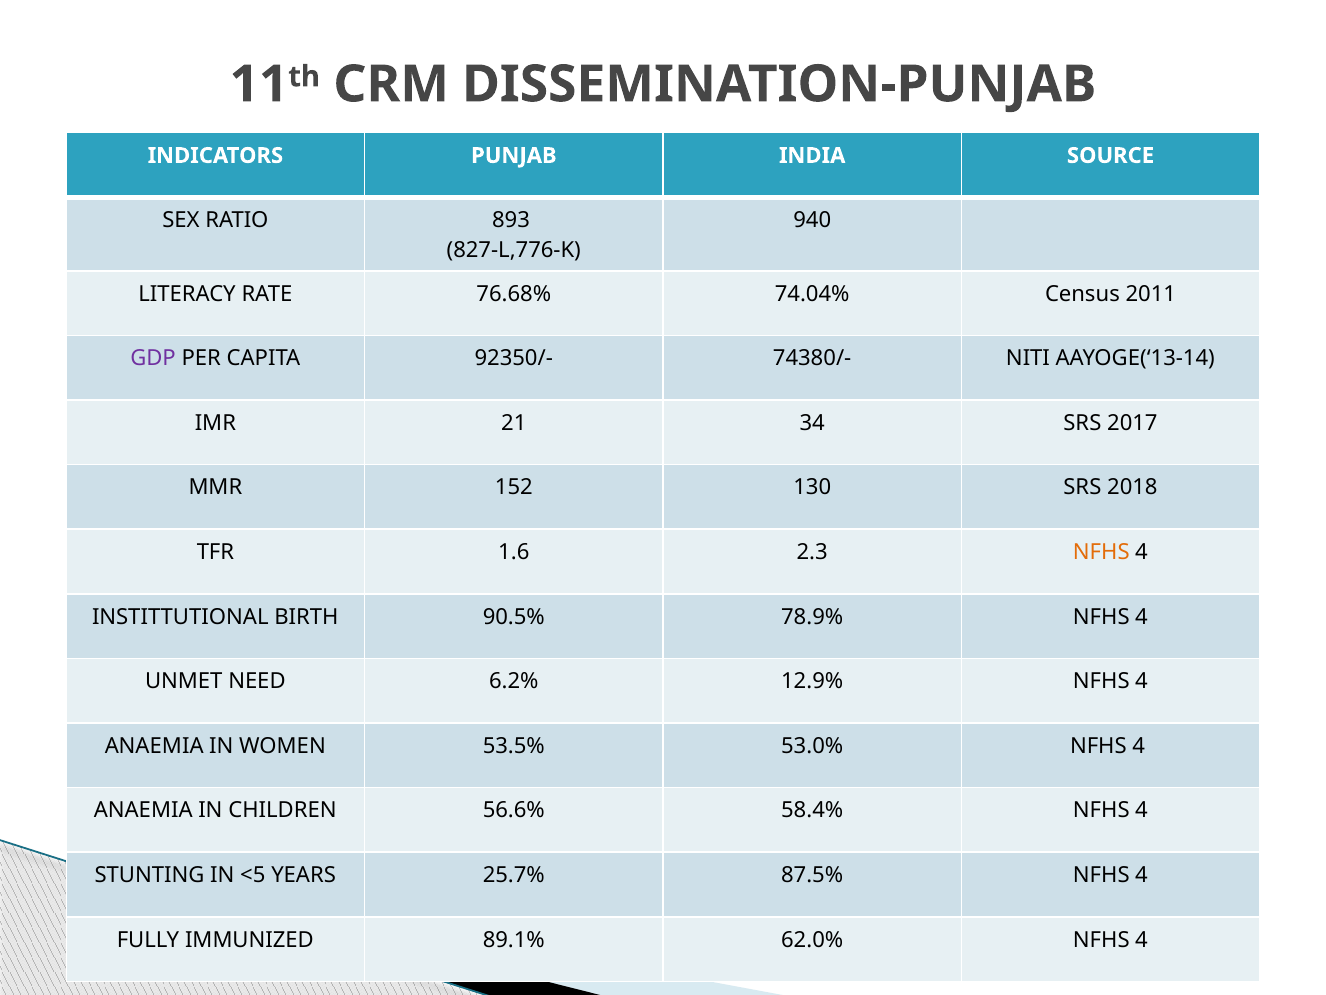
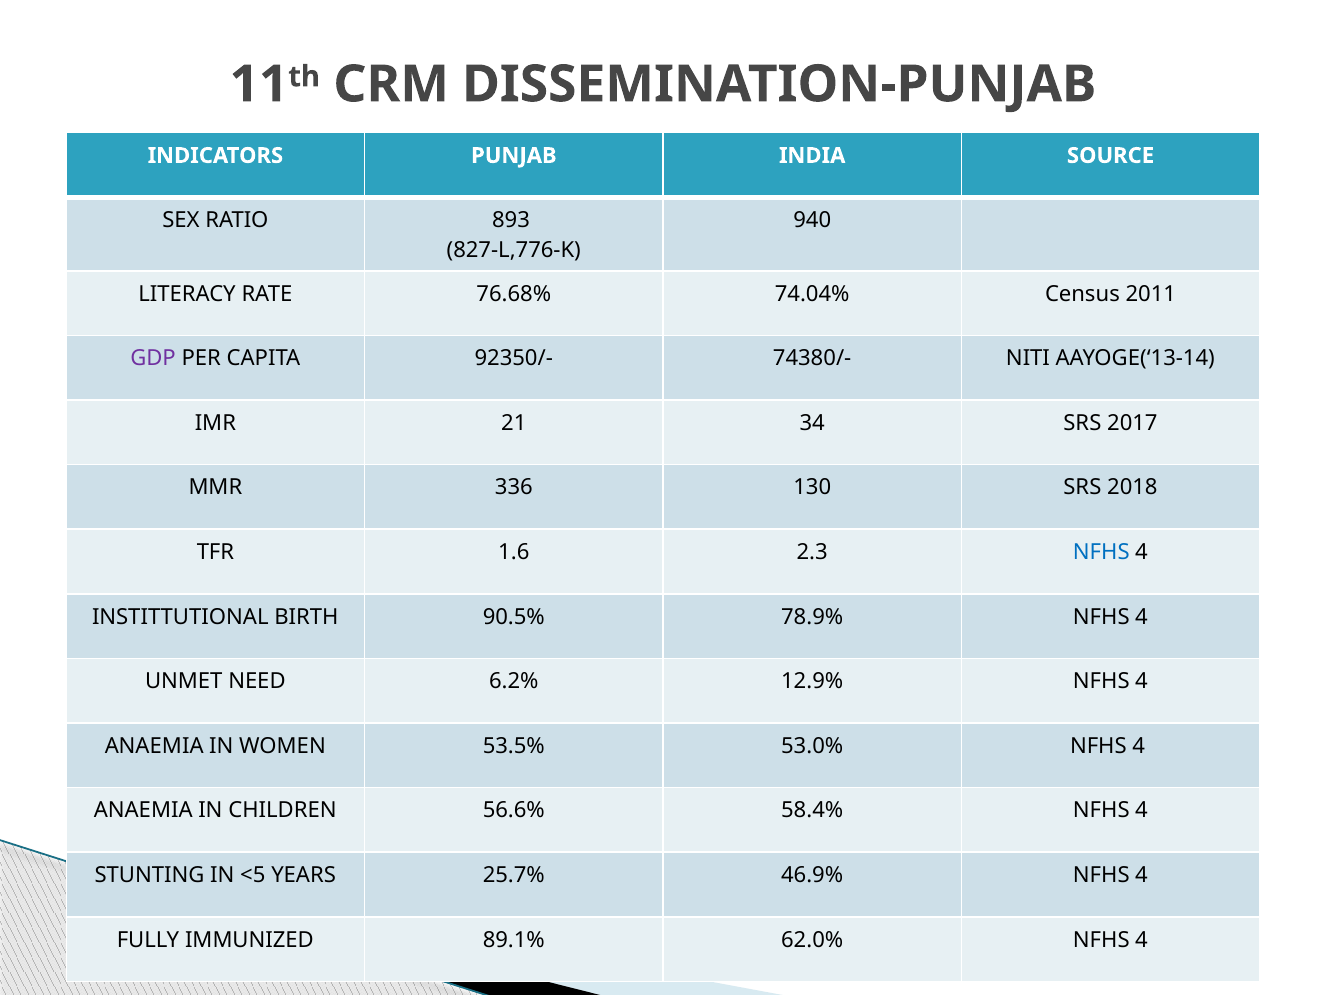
152: 152 -> 336
NFHS at (1101, 552) colour: orange -> blue
87.5%: 87.5% -> 46.9%
